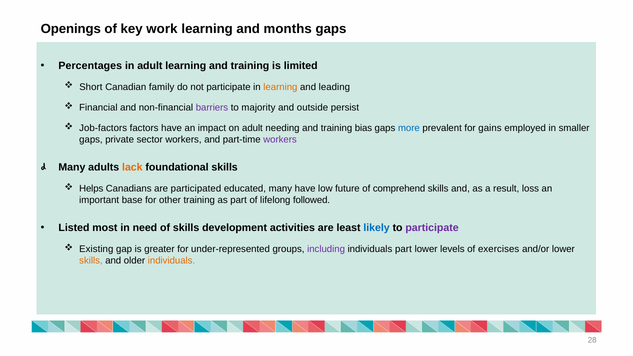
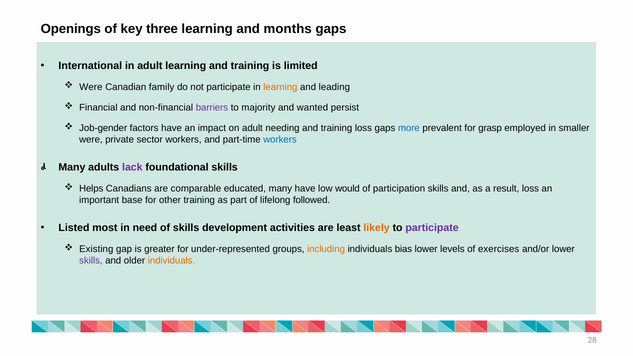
work: work -> three
Percentages: Percentages -> International
Short at (91, 87): Short -> Were
outside: outside -> wanted
Job-factors: Job-factors -> Job-gender
training bias: bias -> loss
gains: gains -> grasp
gaps at (91, 140): gaps -> were
workers at (280, 140) colour: purple -> blue
lack colour: orange -> purple
participated: participated -> comparable
future: future -> would
comprehend: comprehend -> participation
likely colour: blue -> orange
including colour: purple -> orange
individuals part: part -> bias
skills at (91, 260) colour: orange -> purple
